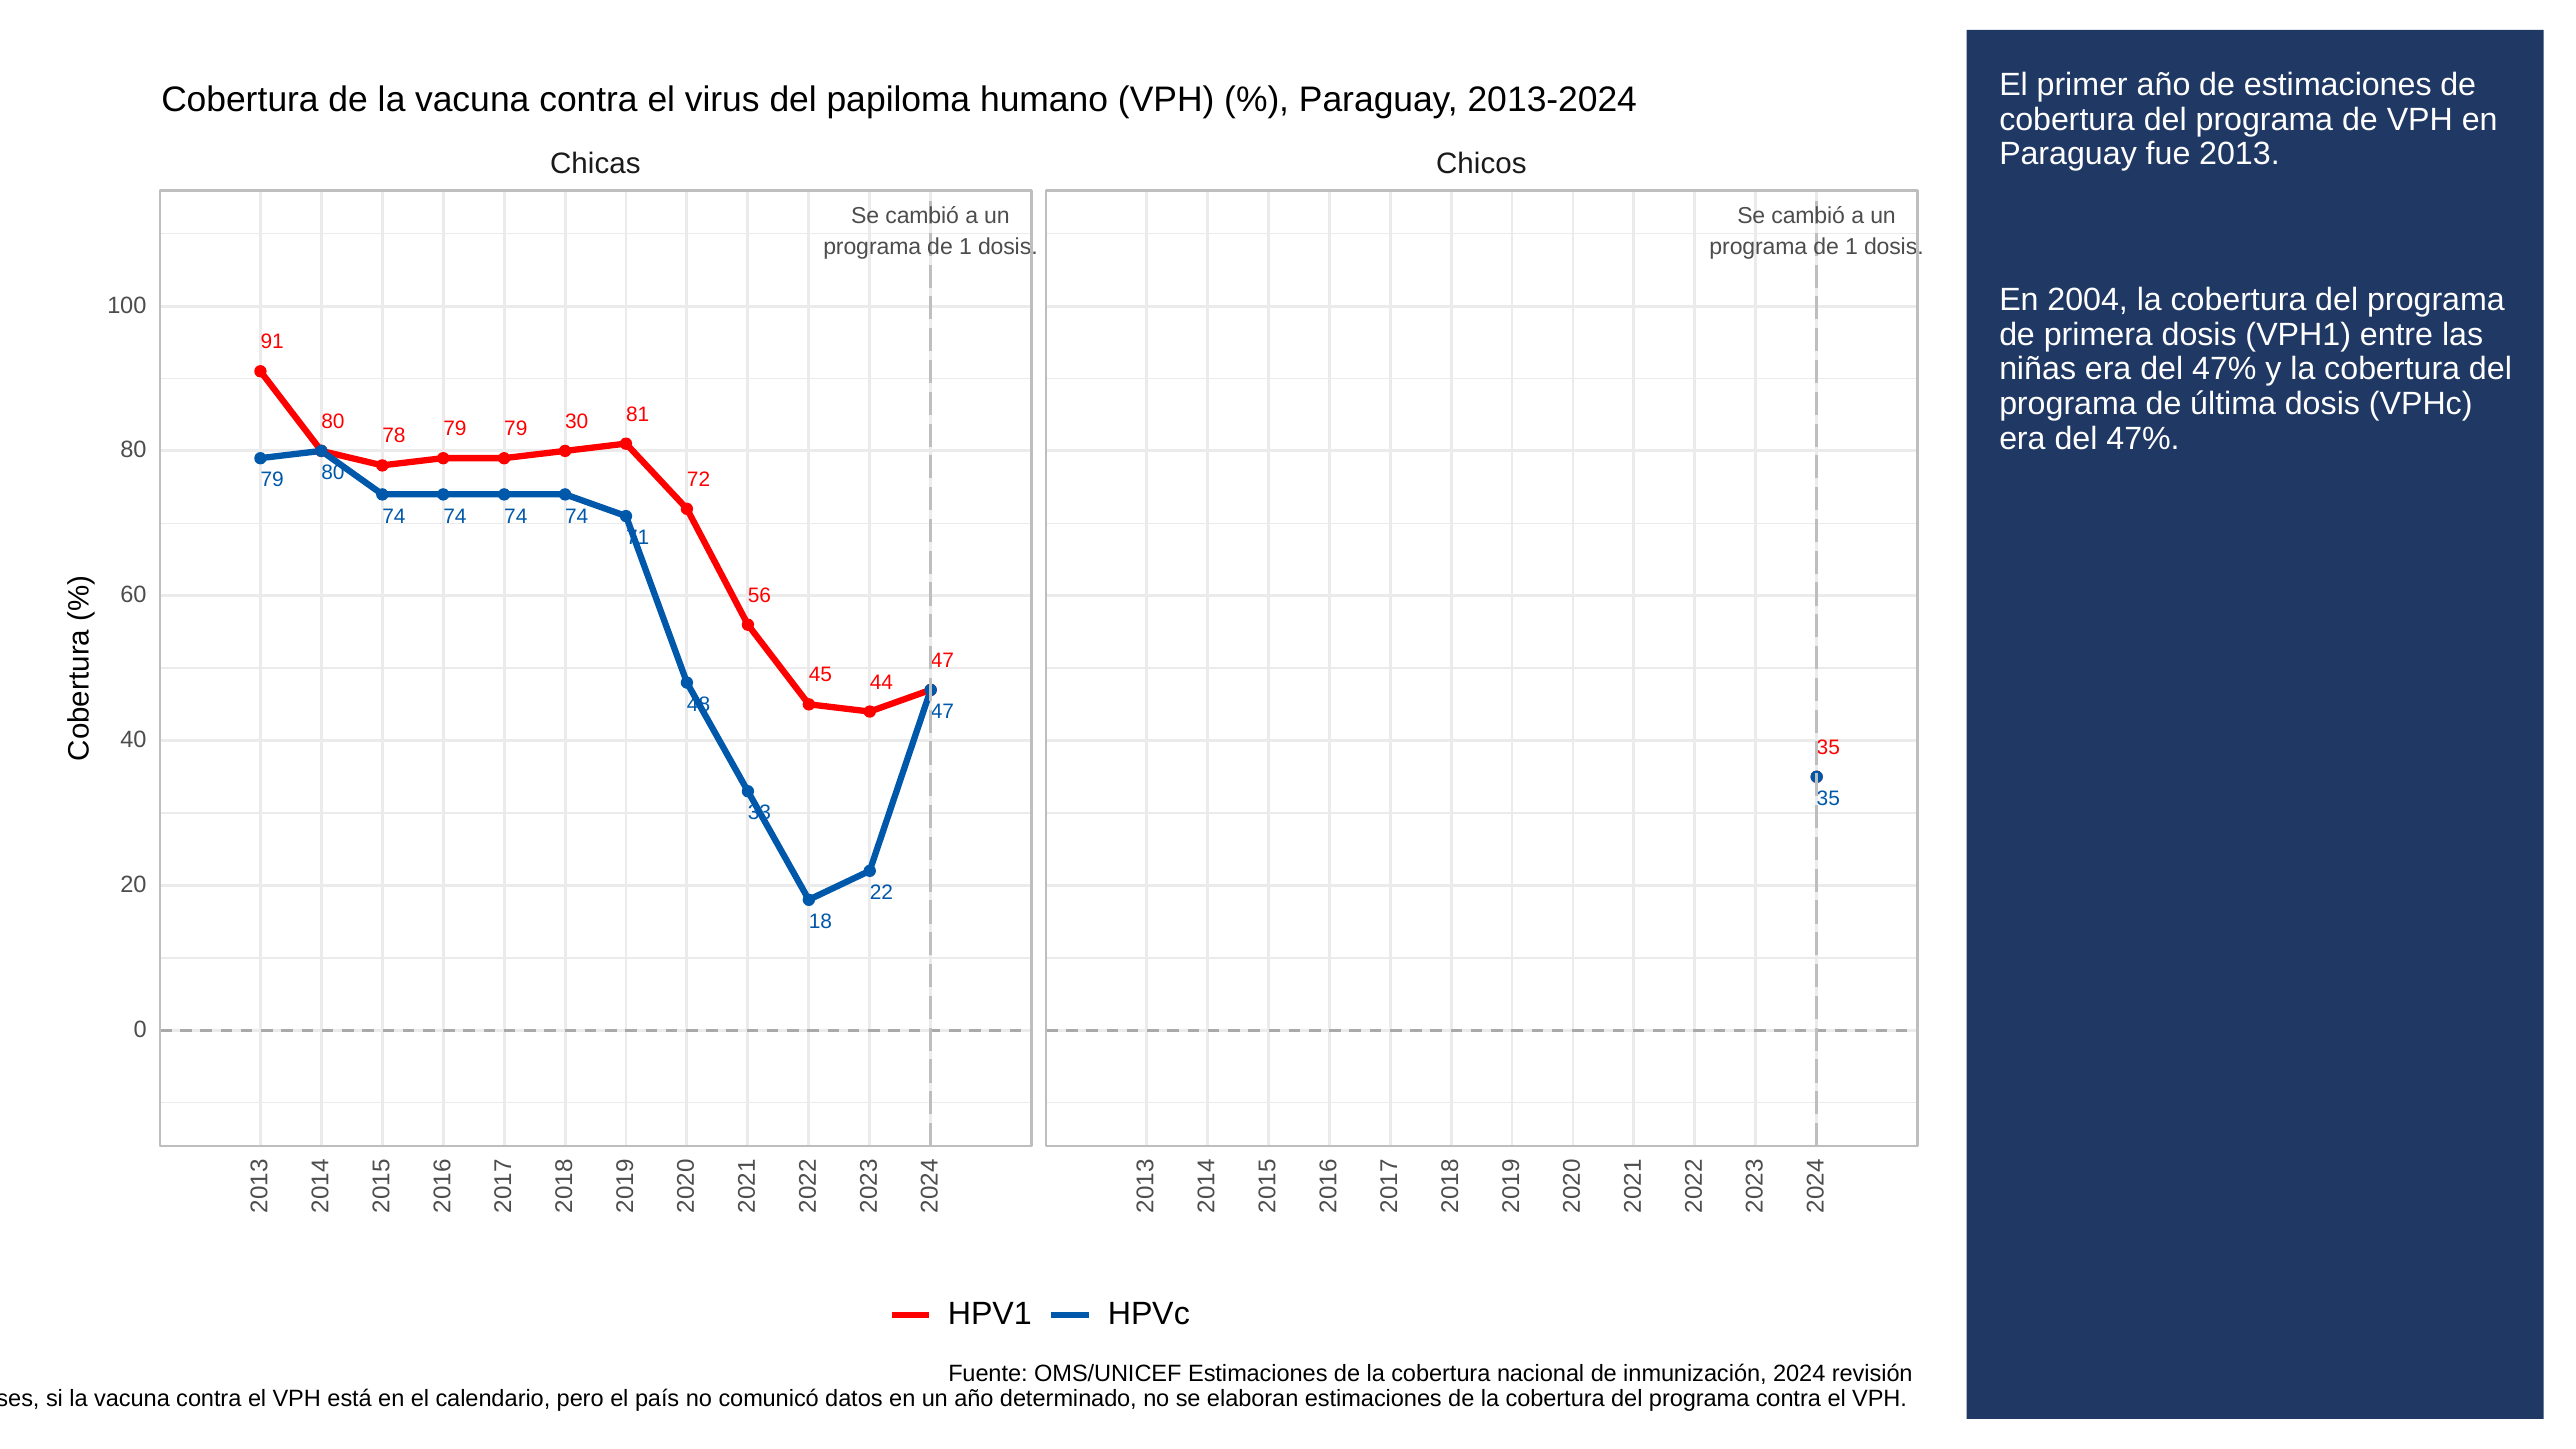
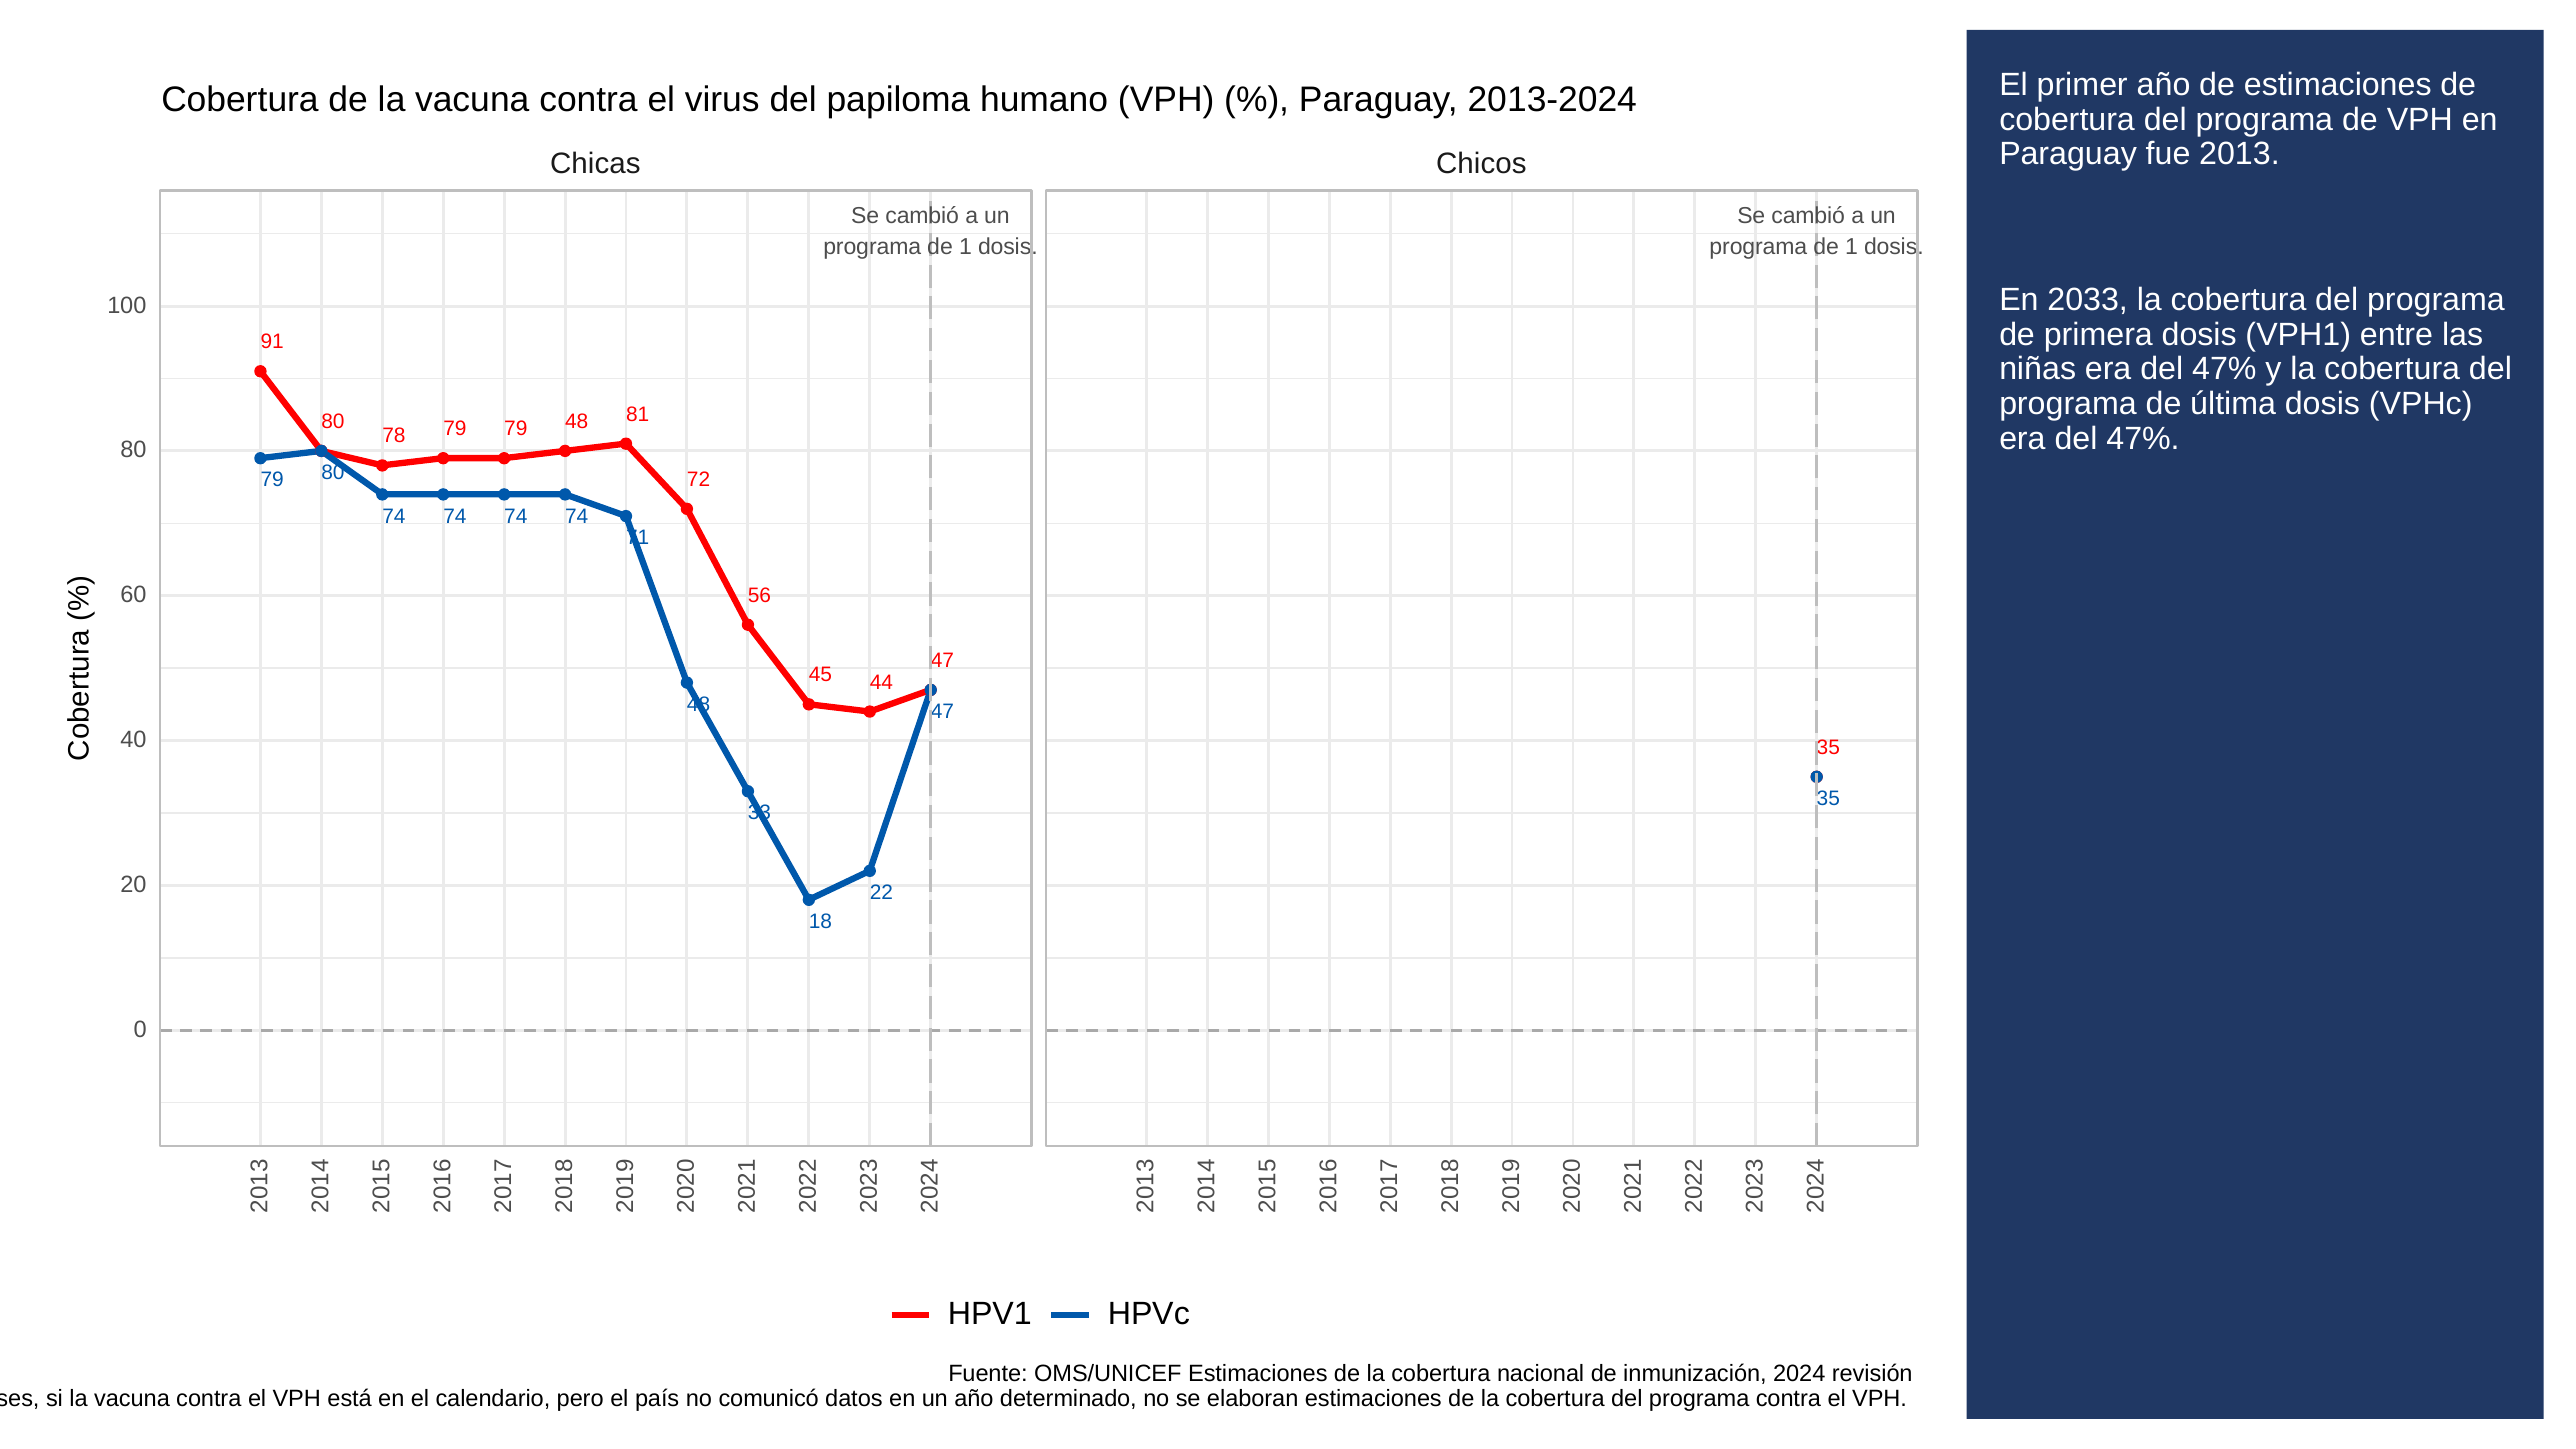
2004: 2004 -> 2033
79 30: 30 -> 48
